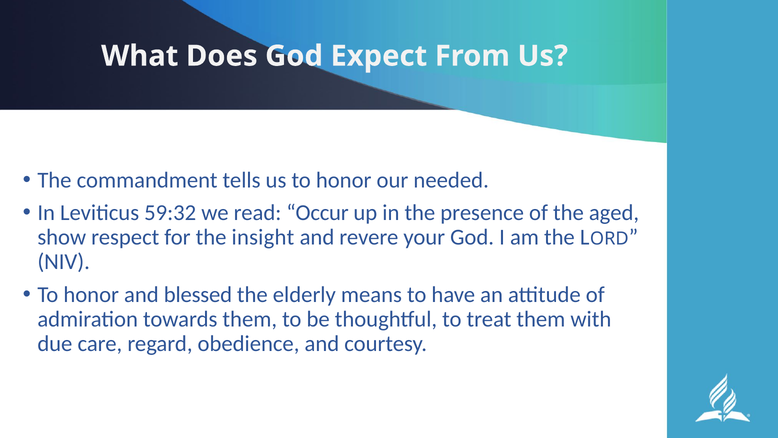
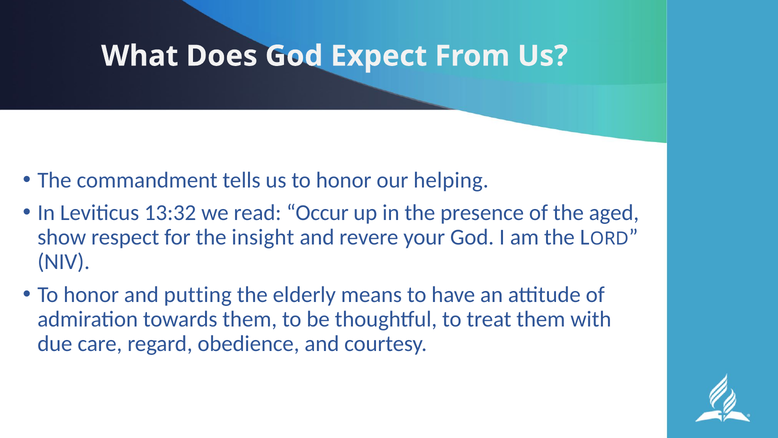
needed: needed -> helping
59:32: 59:32 -> 13:32
blessed: blessed -> putting
